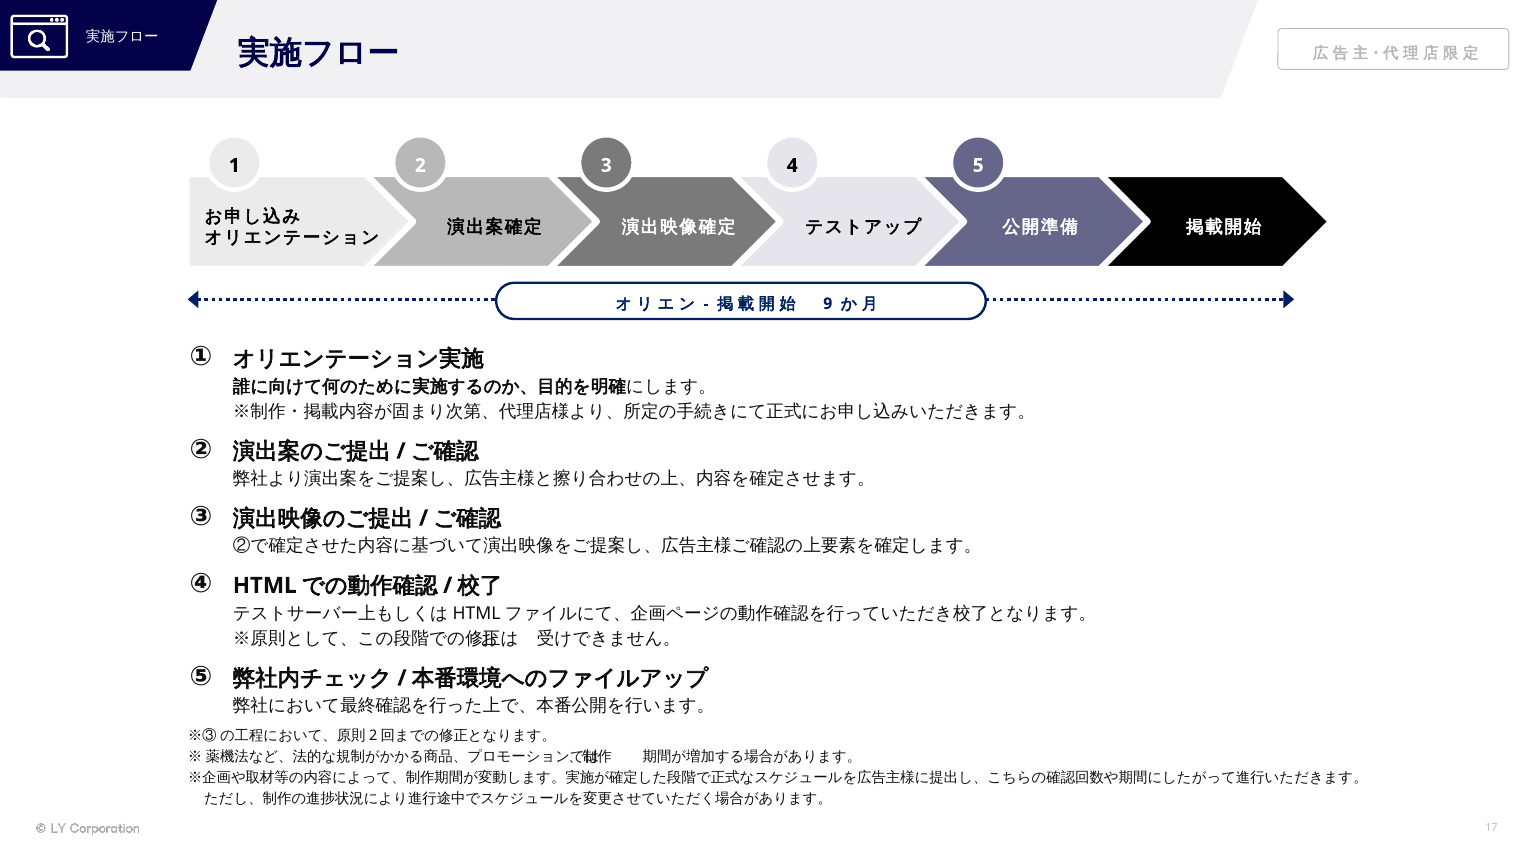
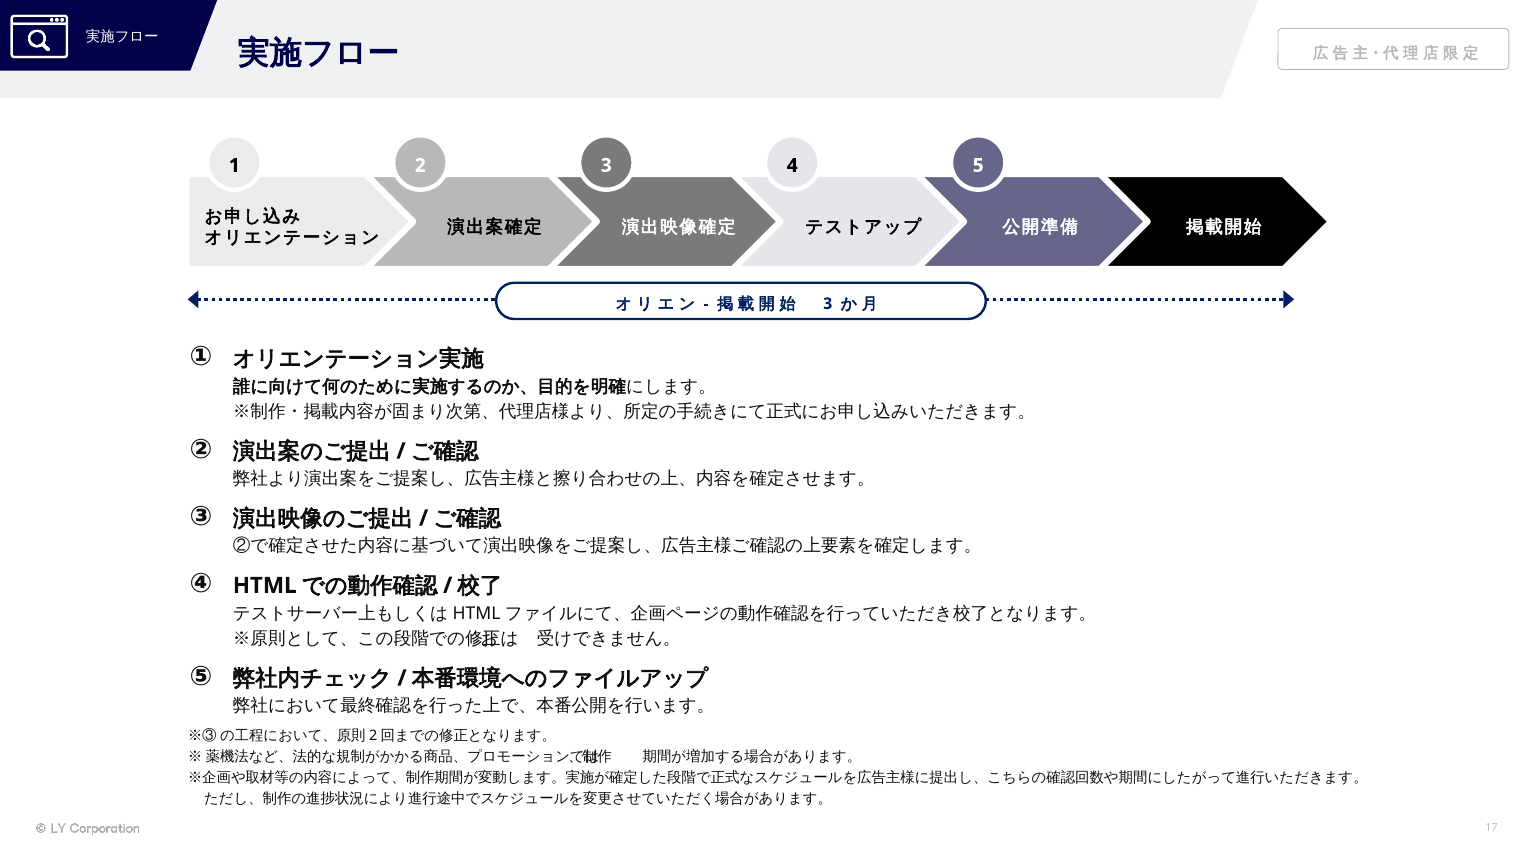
9 at (828, 304): 9 -> 3
